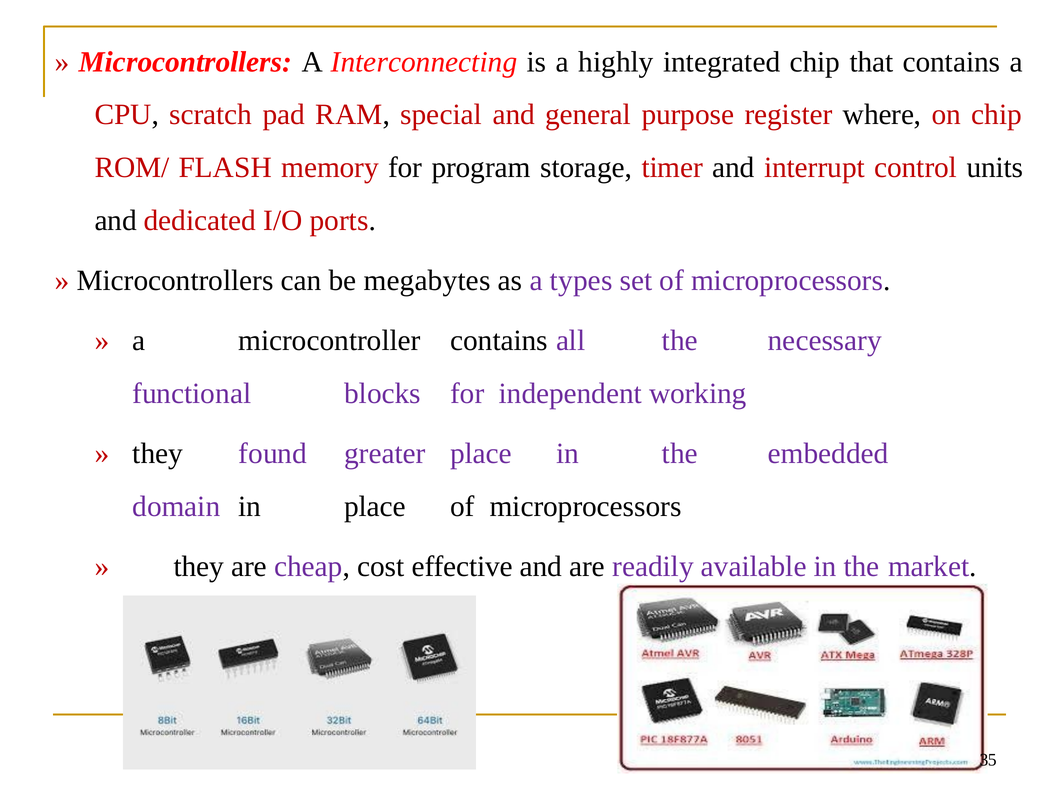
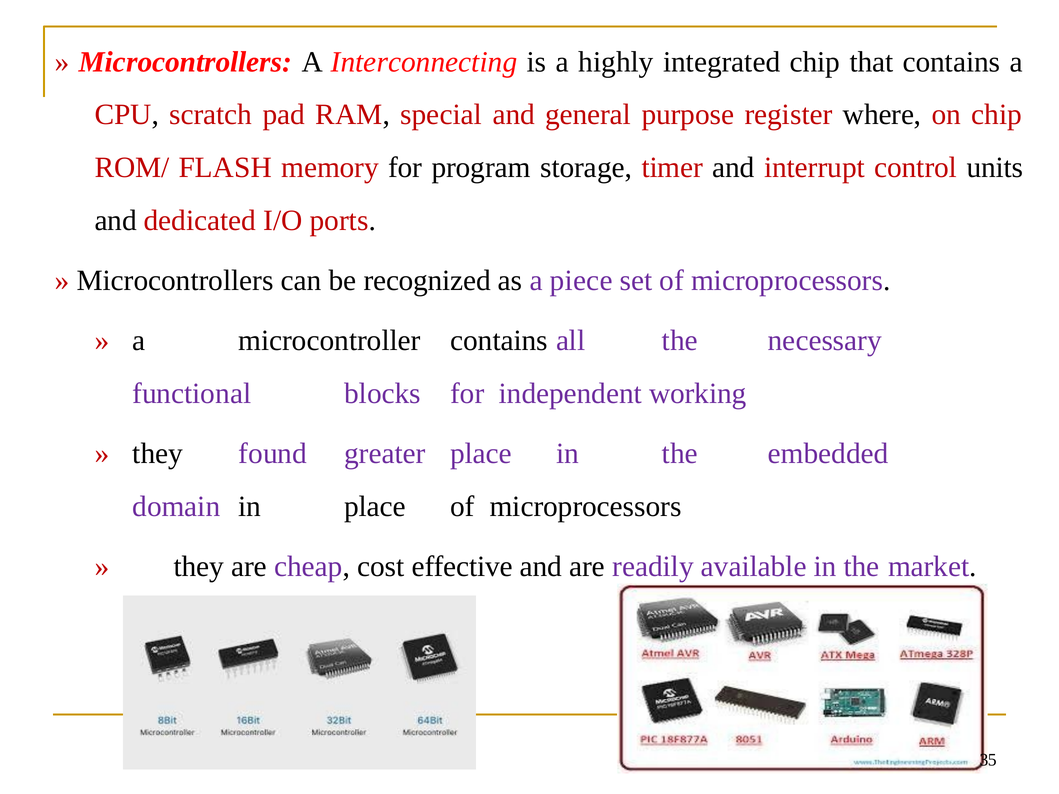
megabytes: megabytes -> recognized
types: types -> piece
